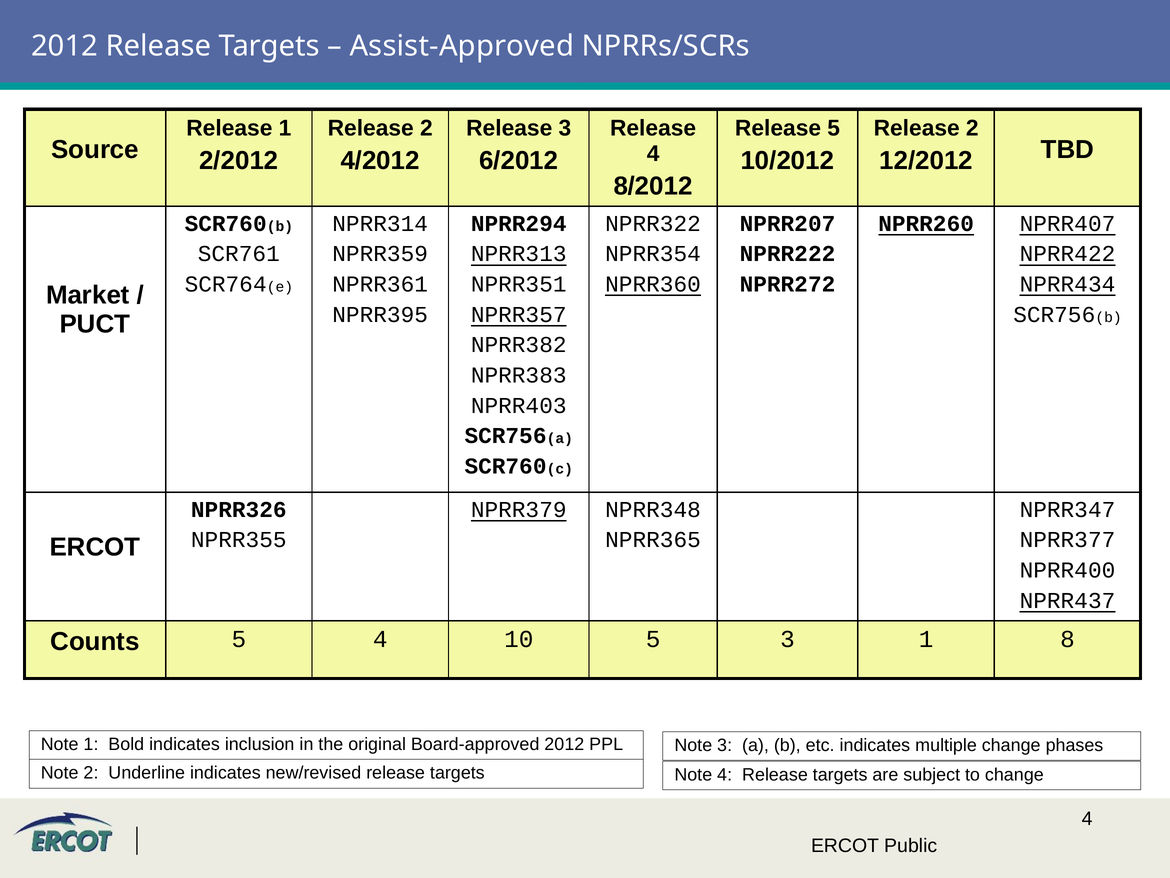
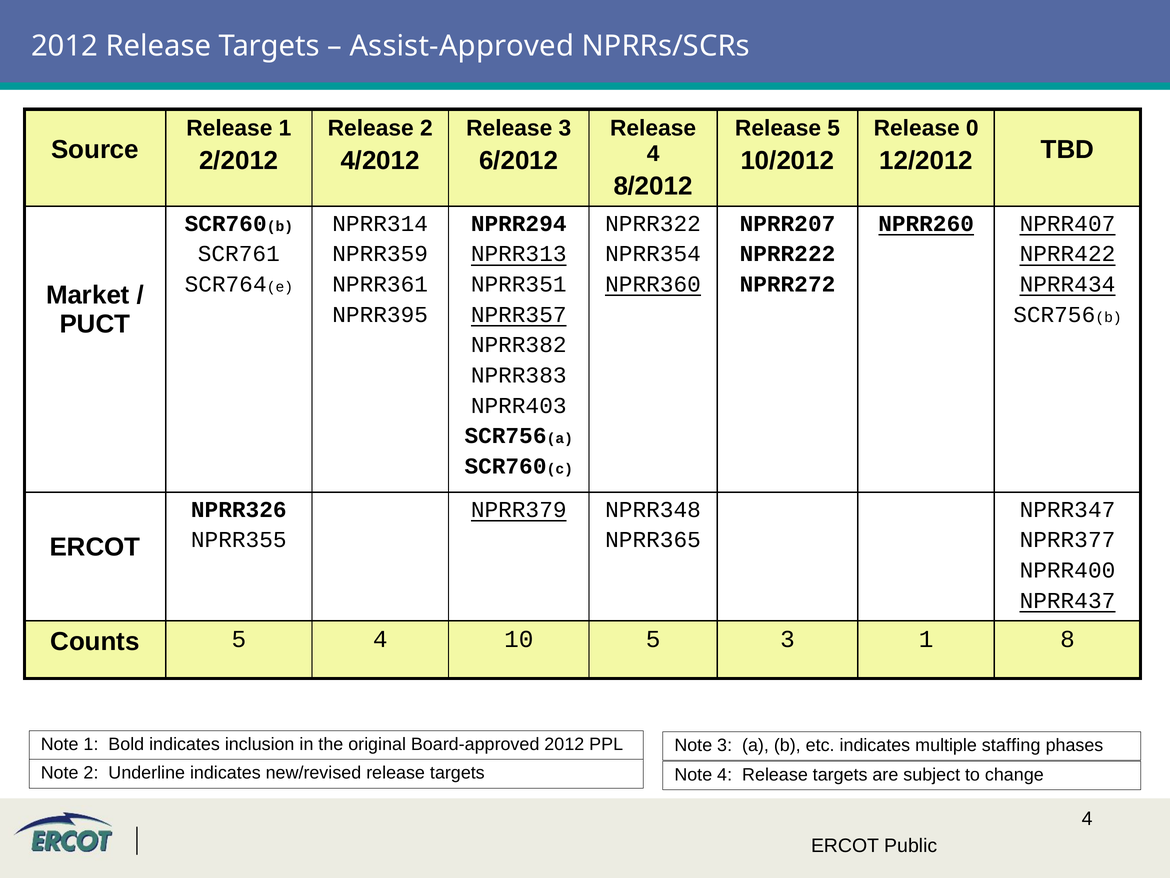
2 at (972, 128): 2 -> 0
multiple change: change -> staffing
